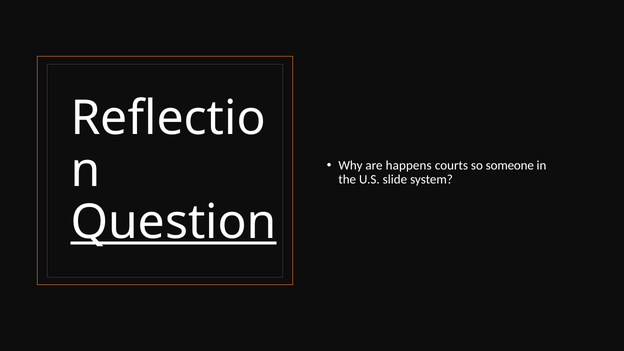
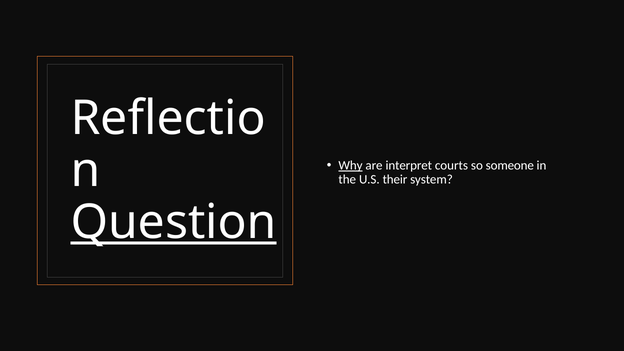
Why underline: none -> present
happens: happens -> interpret
slide: slide -> their
